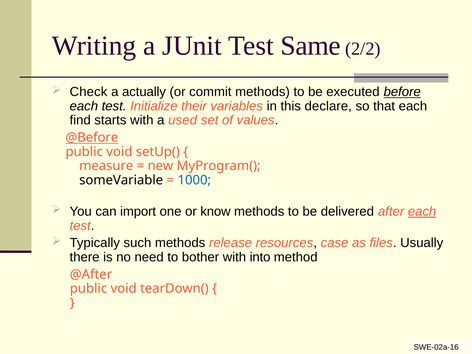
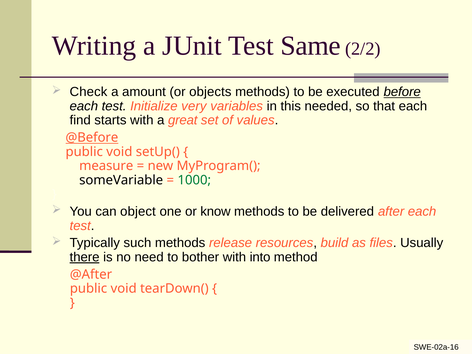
actually: actually -> amount
commit: commit -> objects
their: their -> very
declare: declare -> needed
used: used -> great
1000 colour: blue -> green
import: import -> object
each at (422, 212) underline: present -> none
case: case -> build
there underline: none -> present
